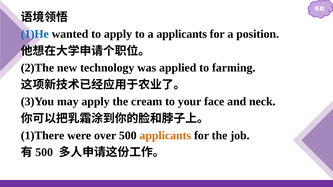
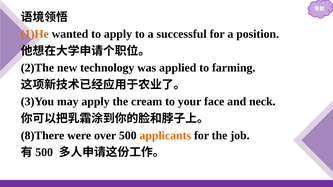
1)He colour: blue -> orange
a applicants: applicants -> successful
1)There: 1)There -> 8)There
